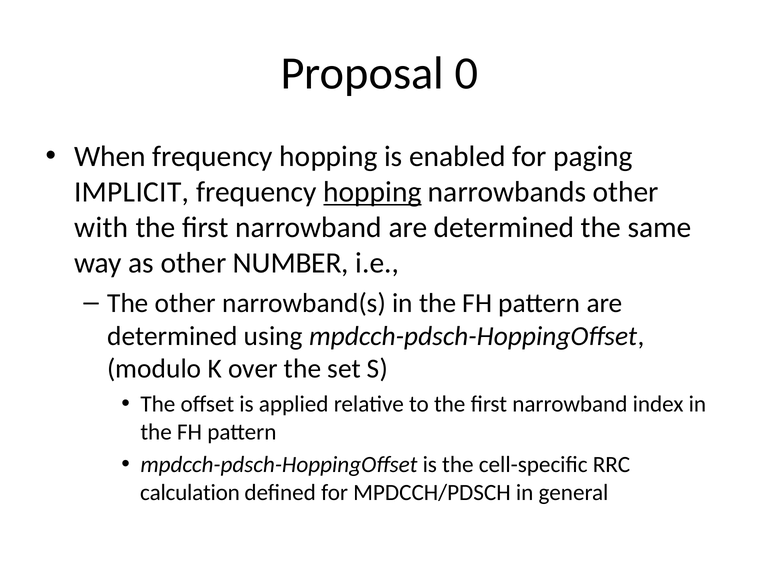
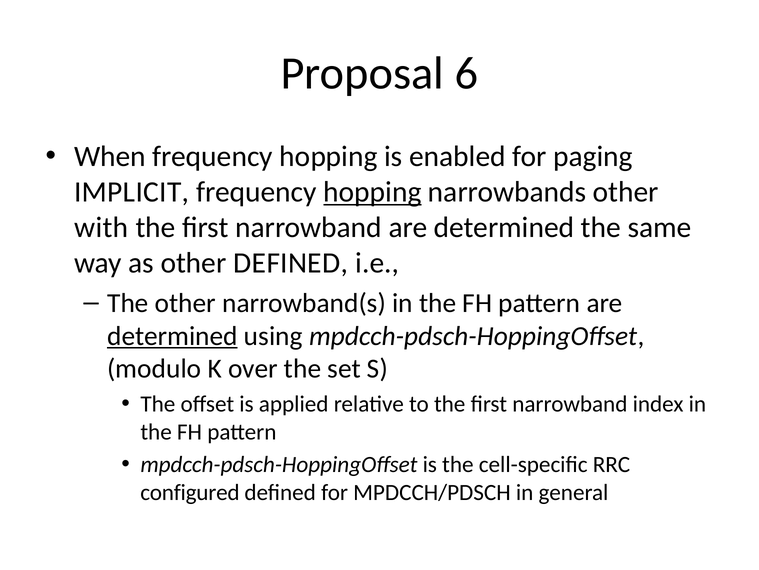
0: 0 -> 6
other NUMBER: NUMBER -> DEFINED
determined at (172, 336) underline: none -> present
calculation: calculation -> configured
